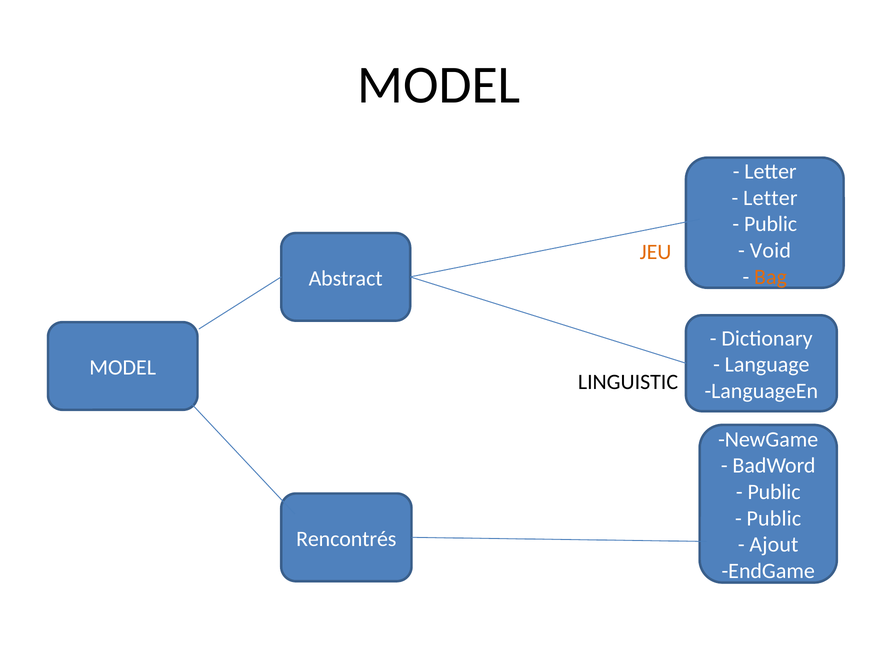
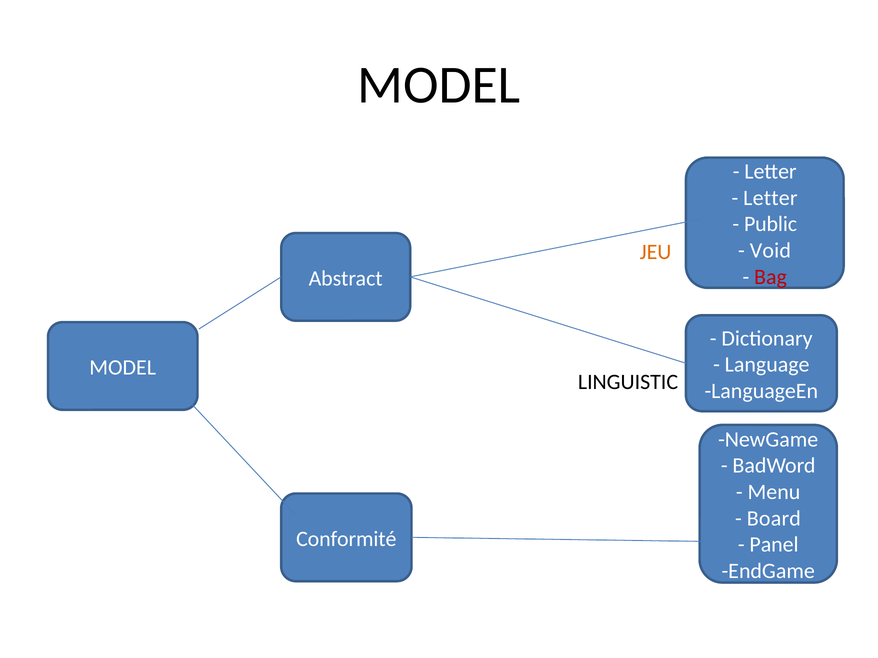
Bag colour: orange -> red
Public at (774, 492): Public -> Menu
Public at (774, 519): Public -> Board
Rencontrés: Rencontrés -> Conformité
Ajout: Ajout -> Panel
